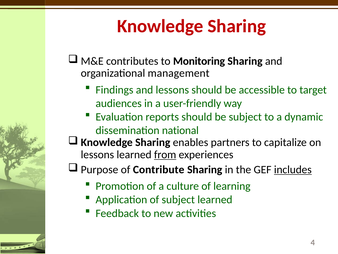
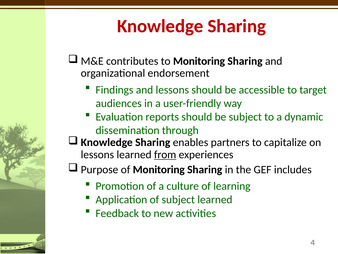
management: management -> endorsement
national: national -> through
of Contribute: Contribute -> Monitoring
includes underline: present -> none
